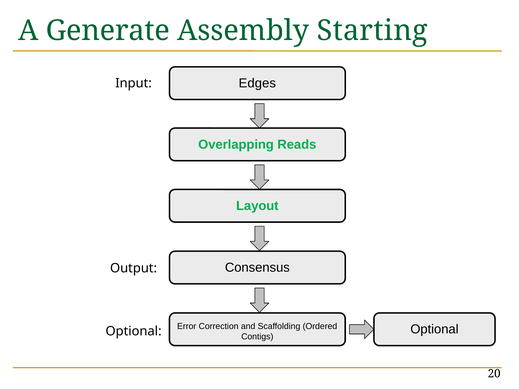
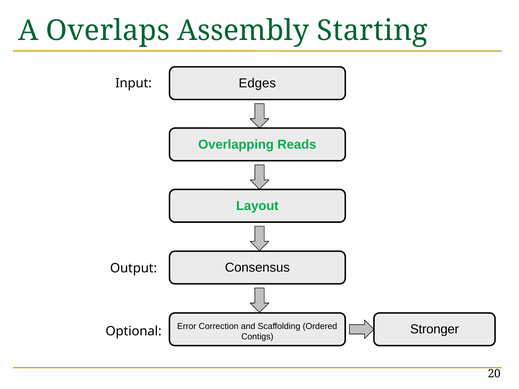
Generate: Generate -> Overlaps
Optional at (434, 330): Optional -> Stronger
